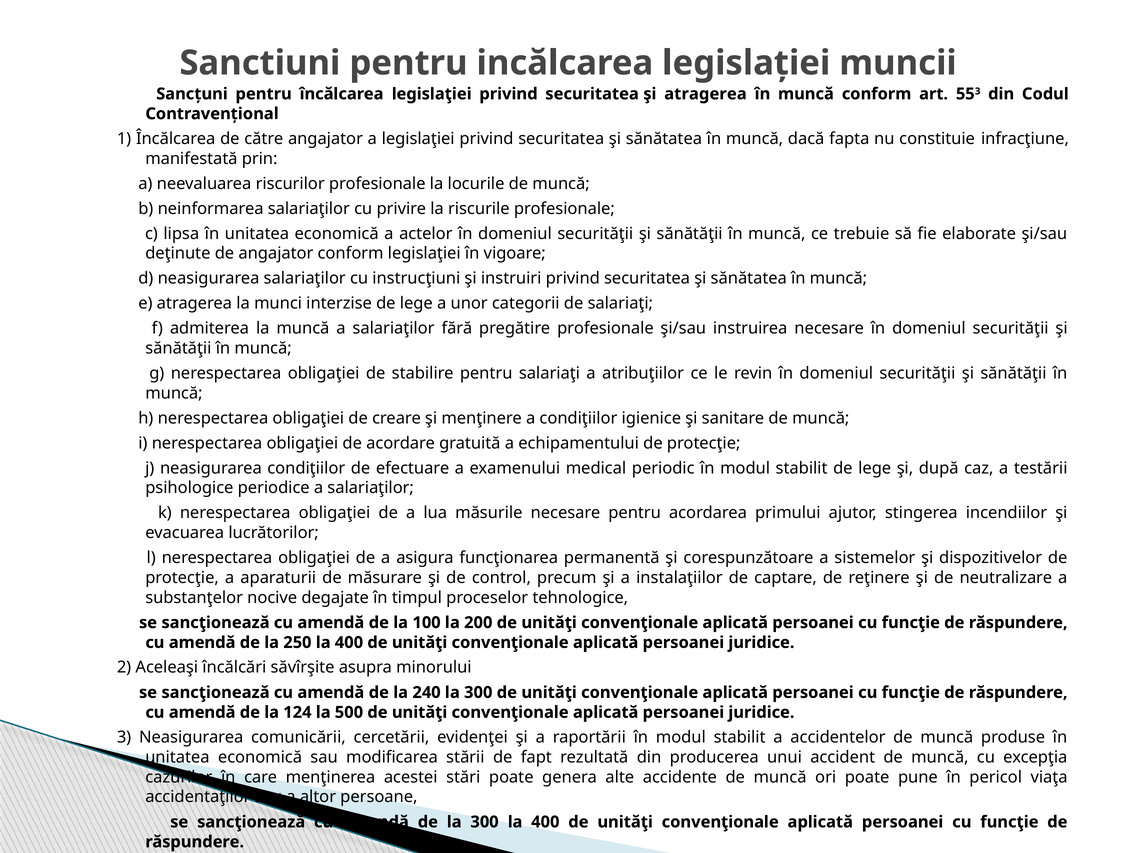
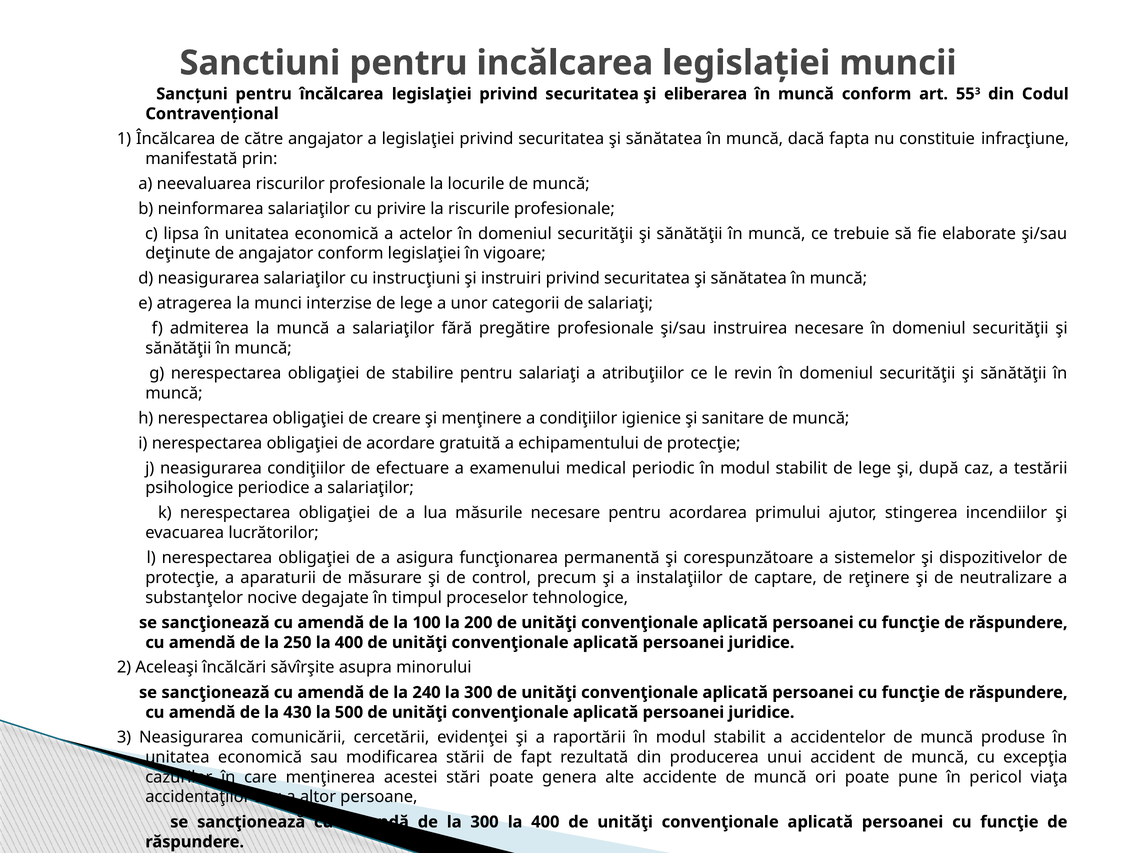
şi atragerea: atragerea -> eliberarea
124: 124 -> 430
